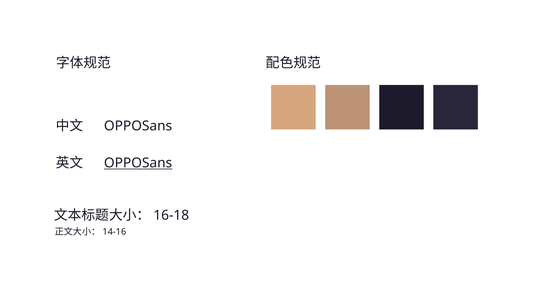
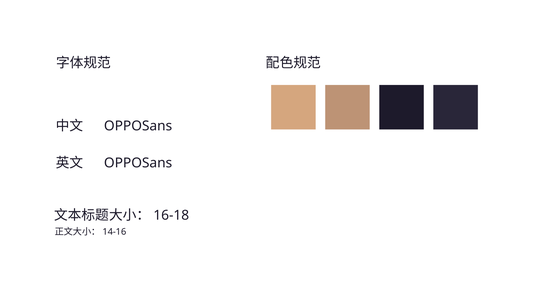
OPPOSans at (138, 163) underline: present -> none
